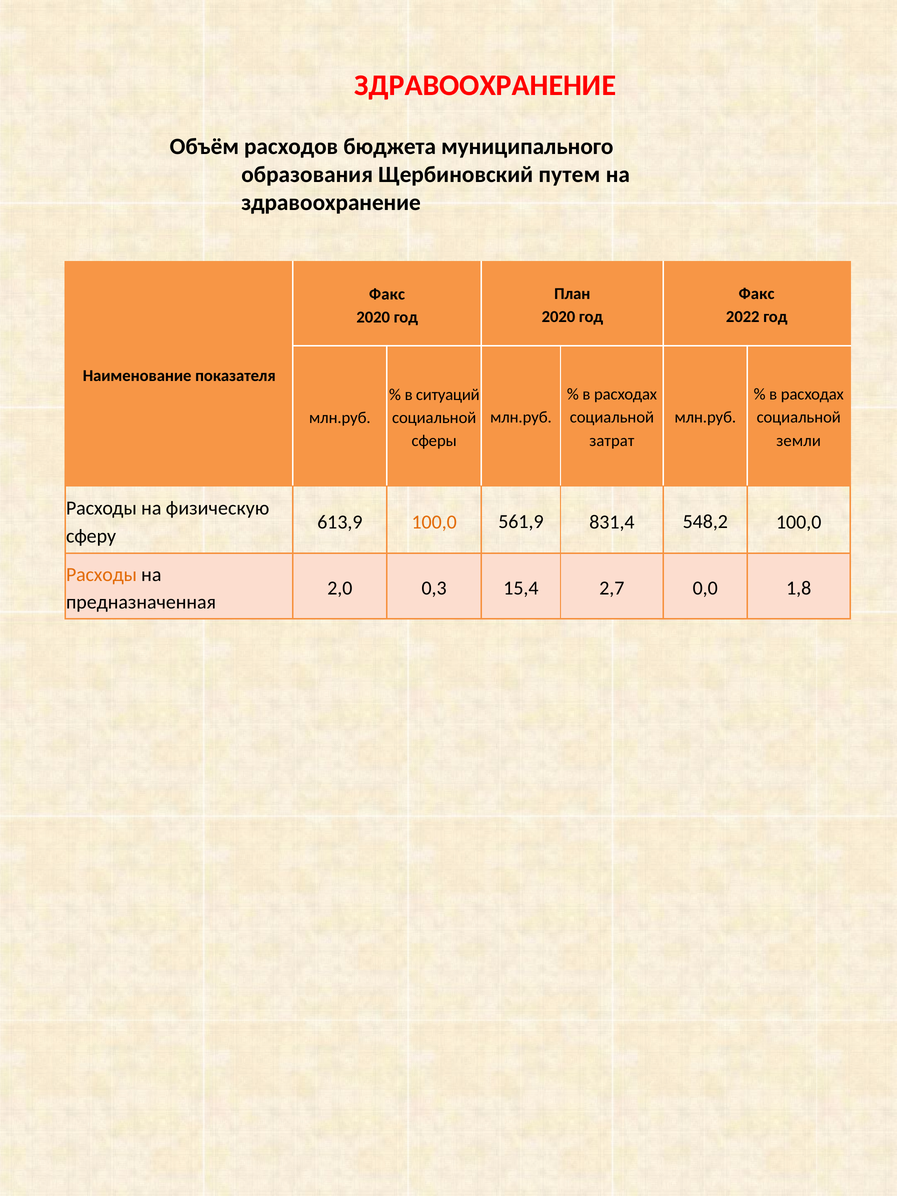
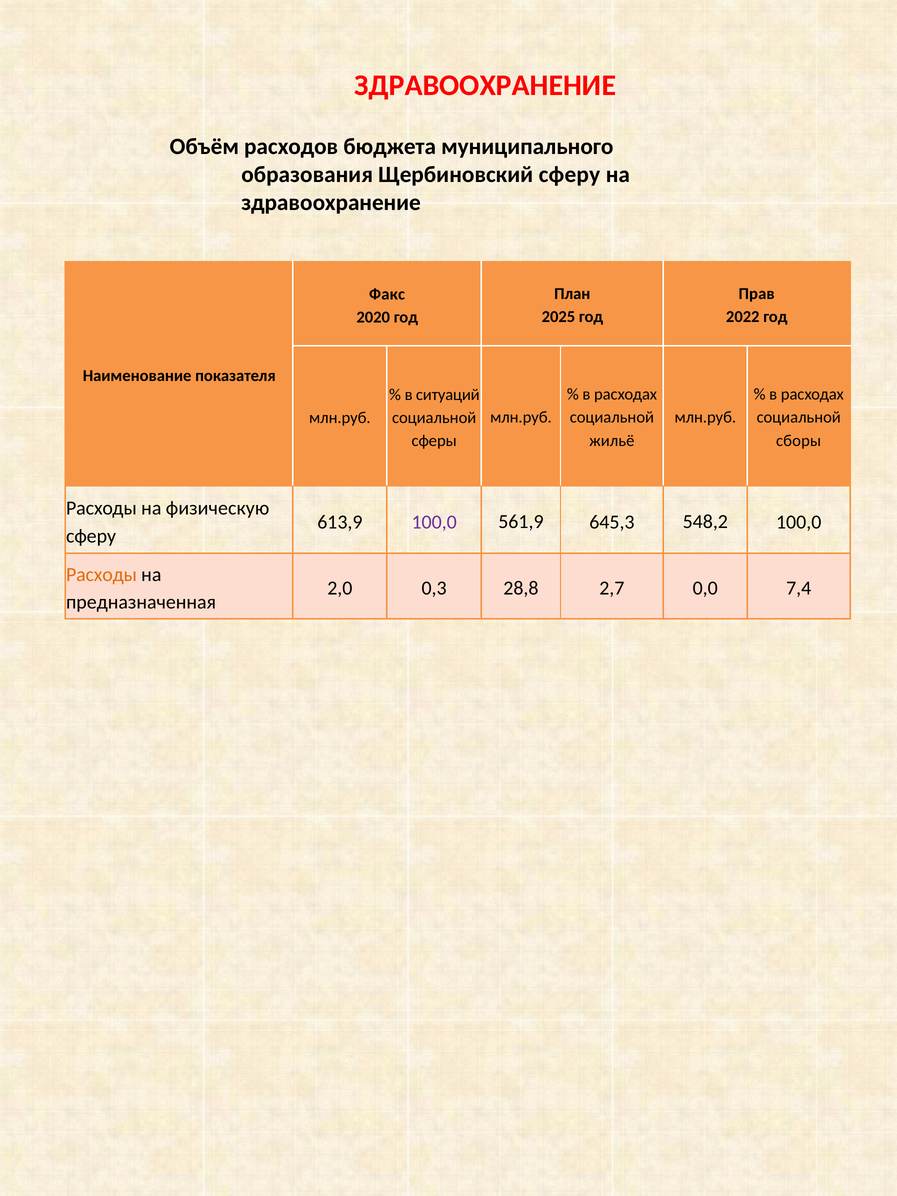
Щербиновский путем: путем -> сферу
Факс at (757, 294): Факс -> Прав
2020 at (558, 317): 2020 -> 2025
затрат: затрат -> жильё
земли: земли -> сборы
100,0 at (434, 522) colour: orange -> purple
831,4: 831,4 -> 645,3
15,4: 15,4 -> 28,8
1,8: 1,8 -> 7,4
